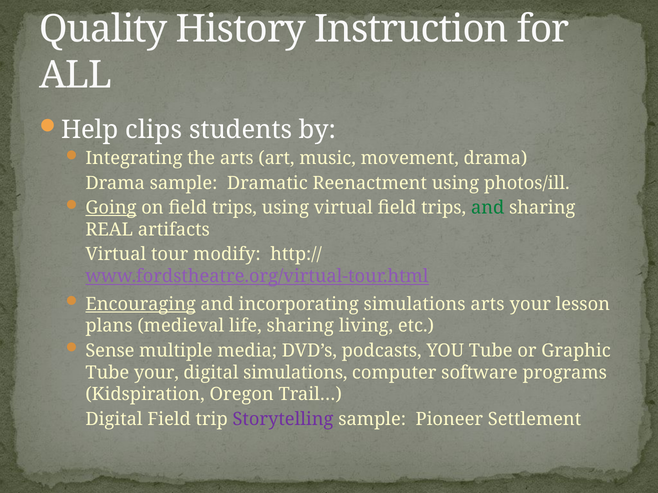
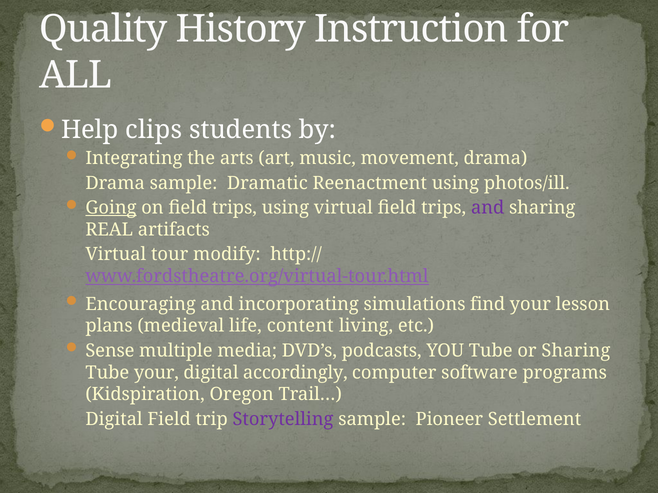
and at (488, 208) colour: green -> purple
Encouraging underline: present -> none
simulations arts: arts -> find
life sharing: sharing -> content
or Graphic: Graphic -> Sharing
digital simulations: simulations -> accordingly
